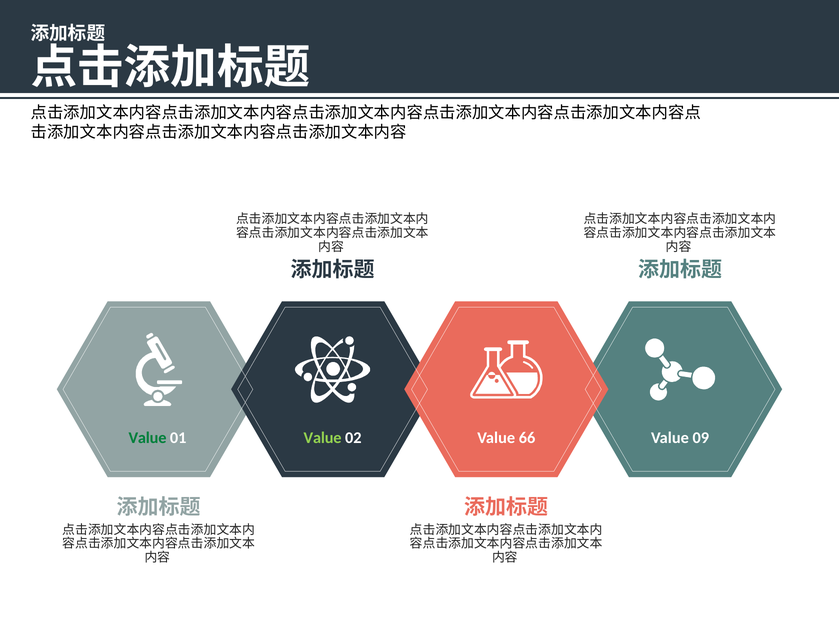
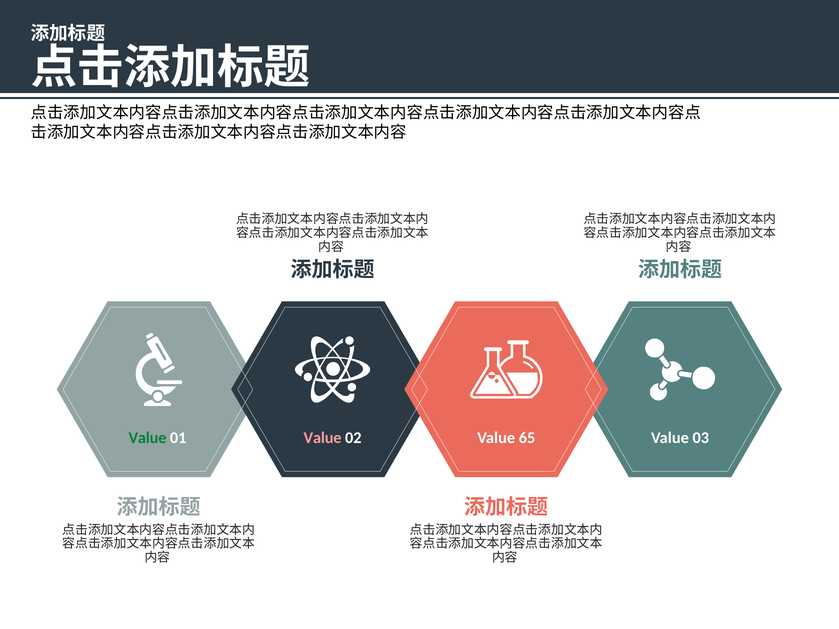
Value at (323, 438) colour: light green -> pink
66: 66 -> 65
09: 09 -> 03
